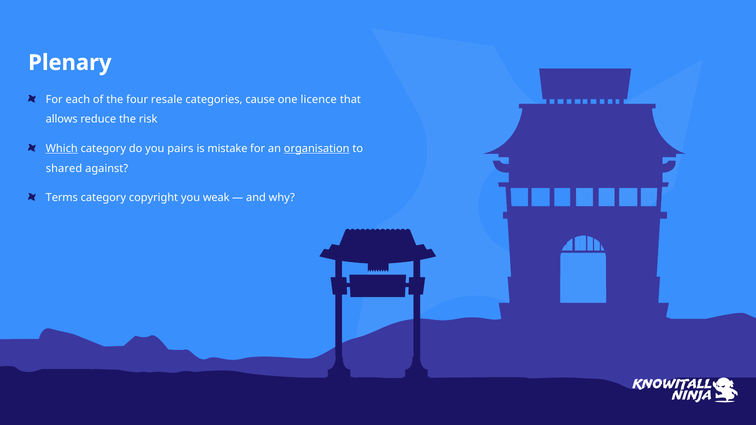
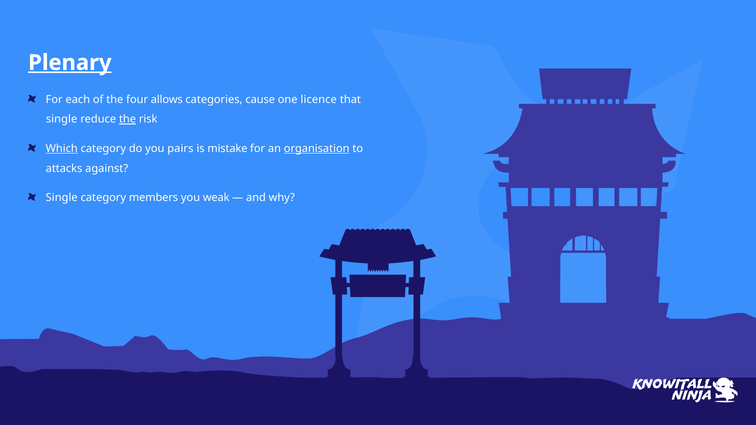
Plenary underline: none -> present
resale: resale -> allows
allows at (62, 119): allows -> single
the at (128, 119) underline: none -> present
shared: shared -> attacks
Terms at (62, 198): Terms -> Single
copyright: copyright -> members
